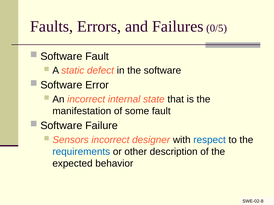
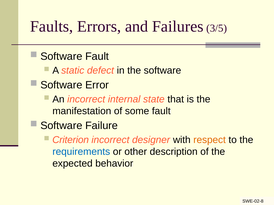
0/5: 0/5 -> 3/5
Sensors: Sensors -> Criterion
respect colour: blue -> orange
